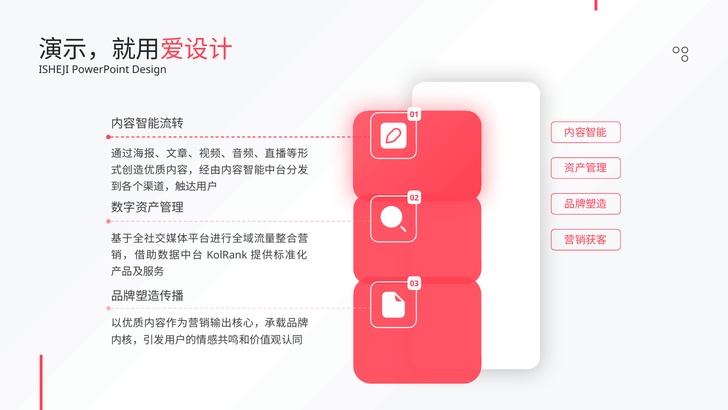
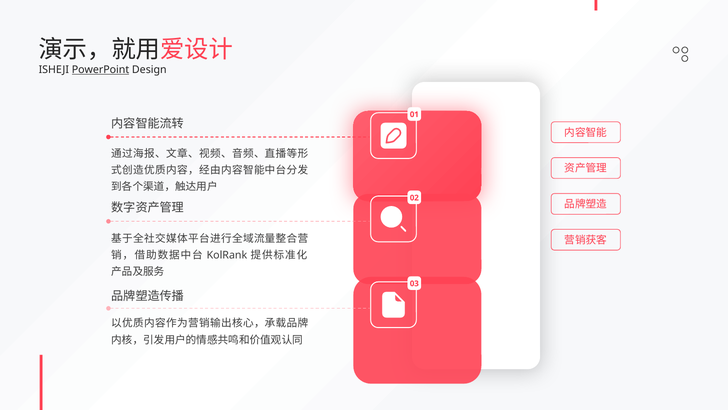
PowerPoint underline: none -> present
